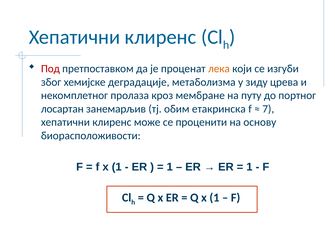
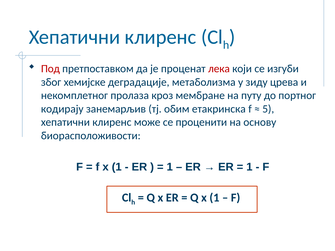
лека colour: orange -> red
лосартан: лосартан -> кодирају
7: 7 -> 5
